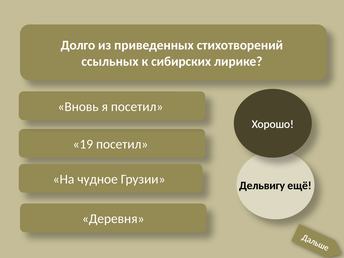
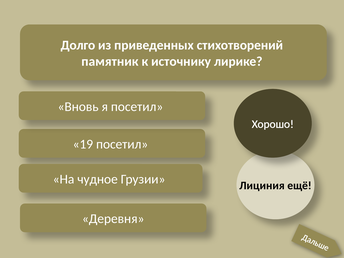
ссыльных: ссыльных -> памятник
сибирских: сибирских -> источнику
Дельвигу: Дельвигу -> Лициния
